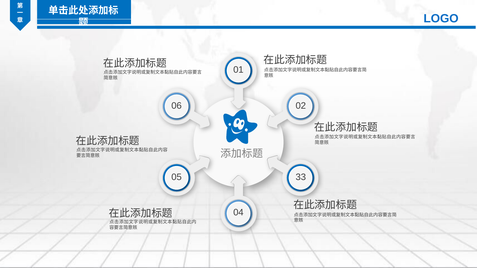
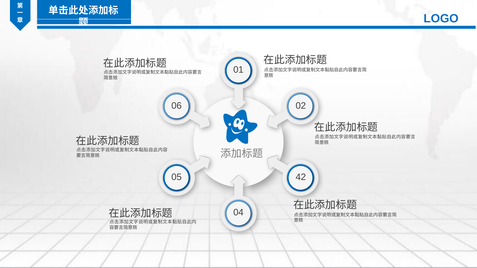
33: 33 -> 42
